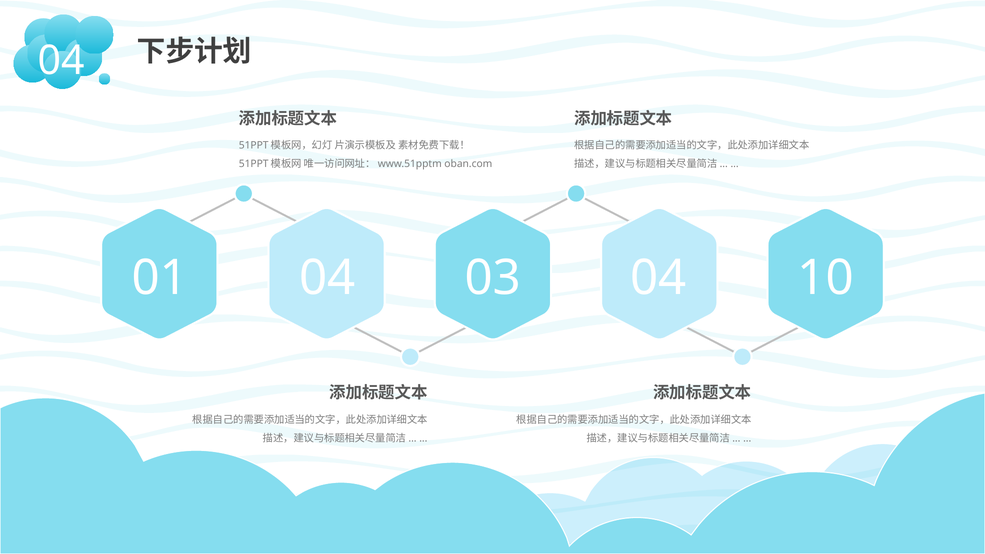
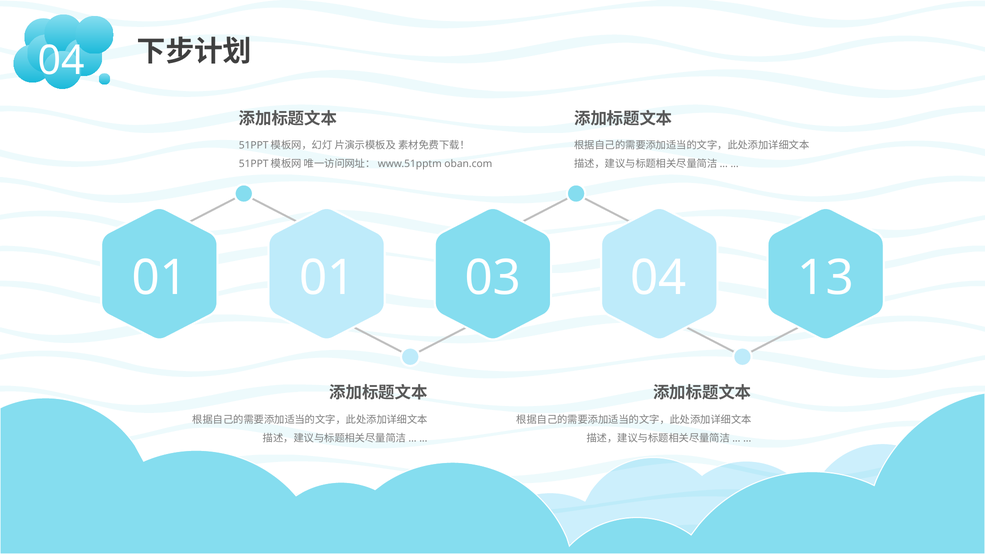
01 04: 04 -> 01
10: 10 -> 13
